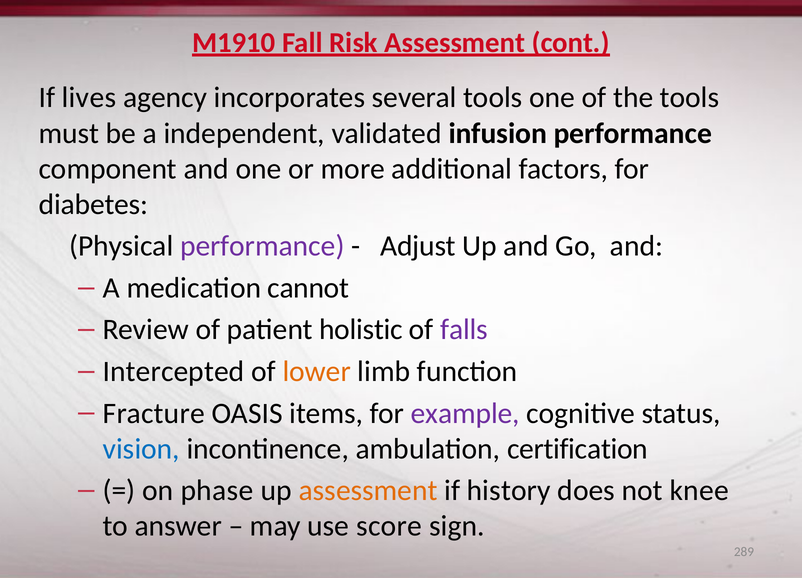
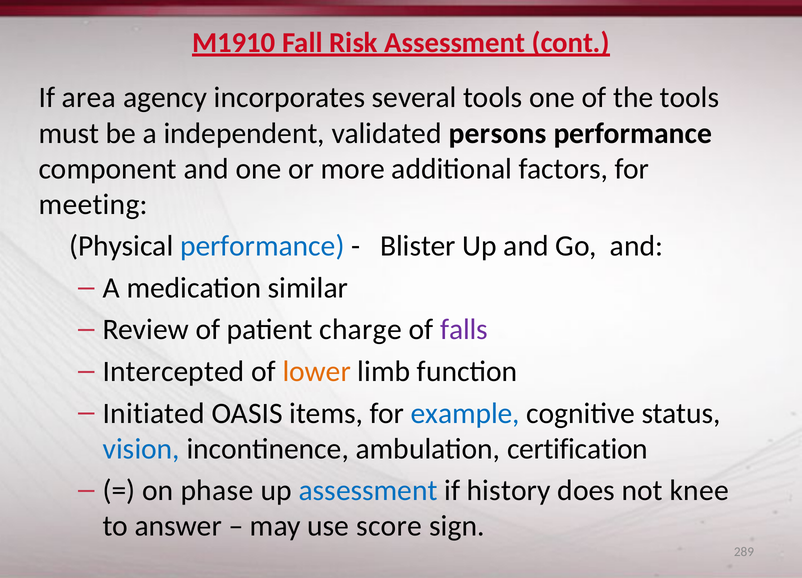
lives: lives -> area
infusion: infusion -> persons
diabetes: diabetes -> meeting
performance at (262, 246) colour: purple -> blue
Adjust: Adjust -> Blister
cannot: cannot -> similar
holistic: holistic -> charge
Fracture: Fracture -> Initiated
example colour: purple -> blue
assessment at (368, 490) colour: orange -> blue
